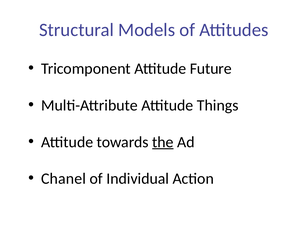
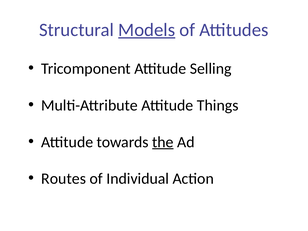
Models underline: none -> present
Future: Future -> Selling
Chanel: Chanel -> Routes
